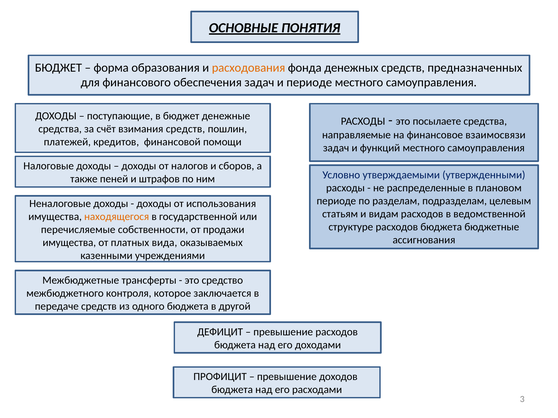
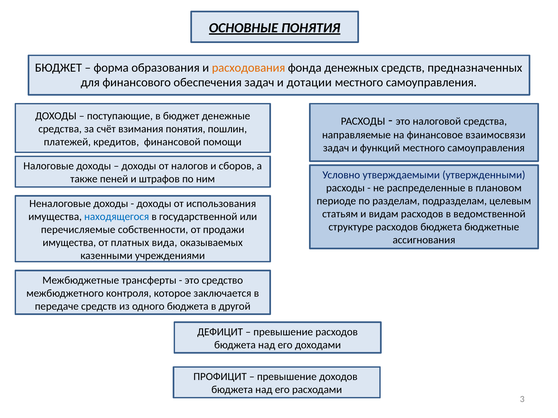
и периоде: периоде -> дотации
посылаете: посылаете -> налоговой
взимания средств: средств -> понятия
находящегося colour: orange -> blue
